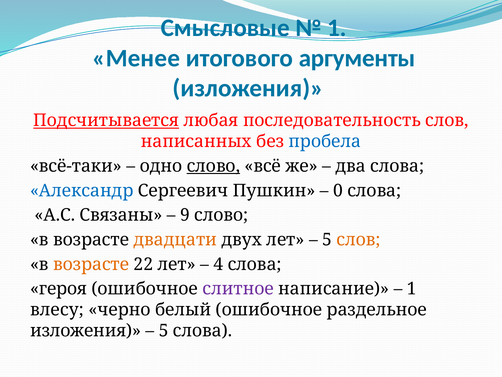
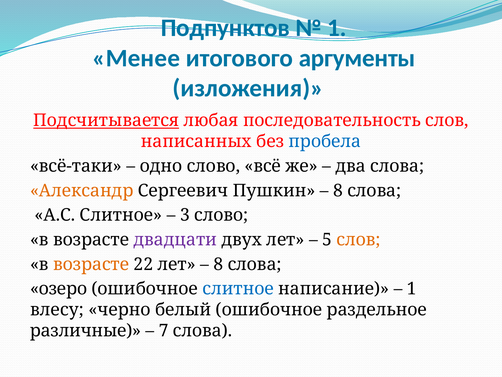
Смысловые: Смысловые -> Подпунктов
слово at (213, 166) underline: present -> none
Александр colour: blue -> orange
0 at (338, 190): 0 -> 8
А.С Связаны: Связаны -> Слитное
9: 9 -> 3
двадцати colour: orange -> purple
4 at (218, 264): 4 -> 8
героя: героя -> озеро
слитное at (238, 288) colour: purple -> blue
изложения at (86, 330): изложения -> различные
5 at (164, 330): 5 -> 7
